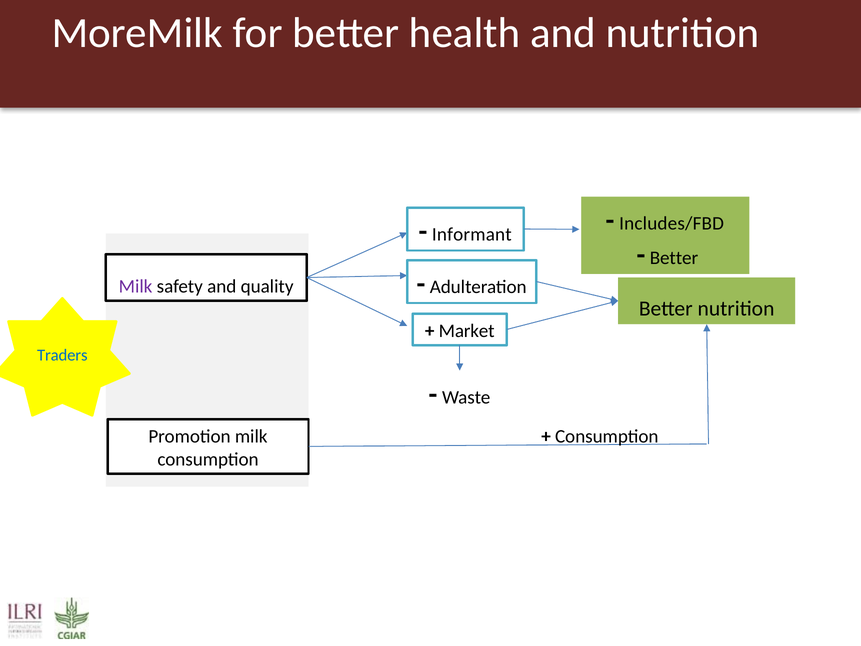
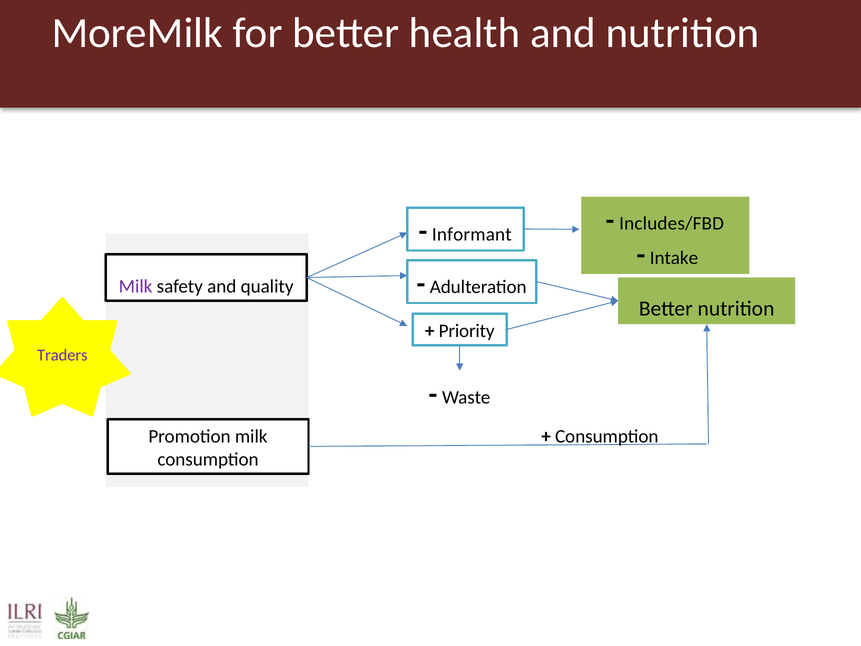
Better at (674, 258): Better -> Intake
Market: Market -> Priority
Traders colour: blue -> purple
